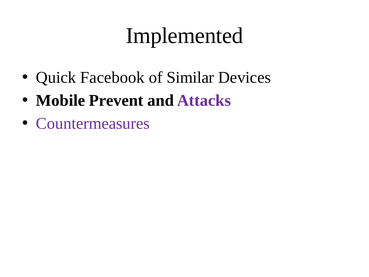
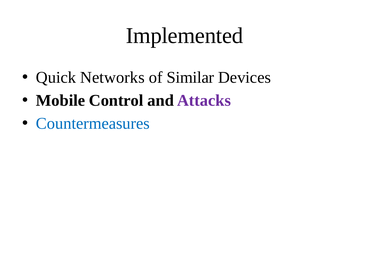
Facebook: Facebook -> Networks
Prevent: Prevent -> Control
Countermeasures colour: purple -> blue
